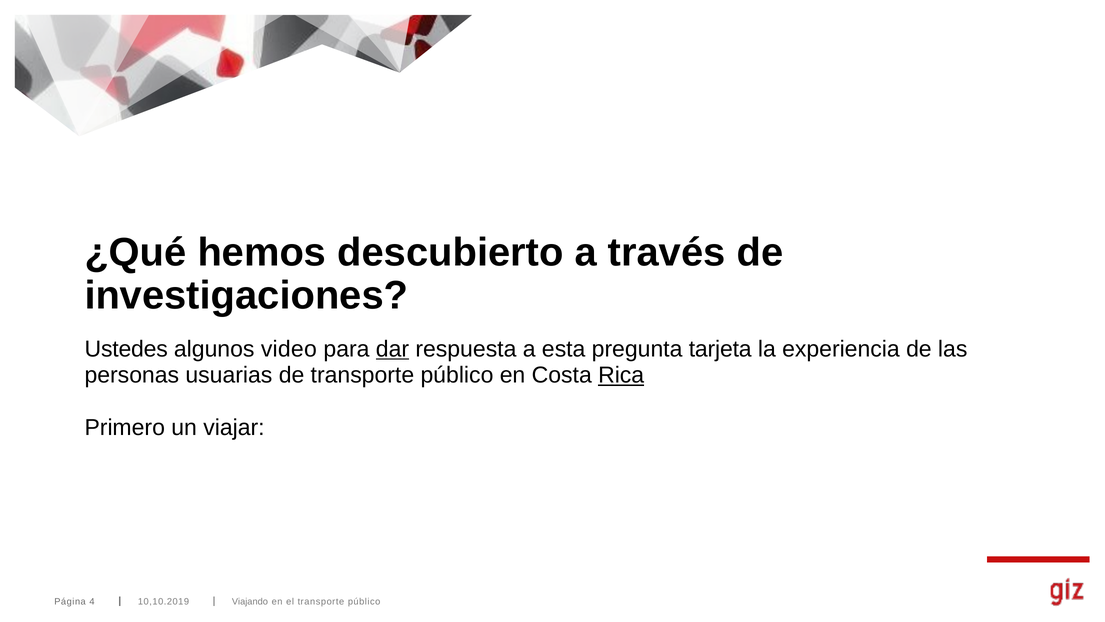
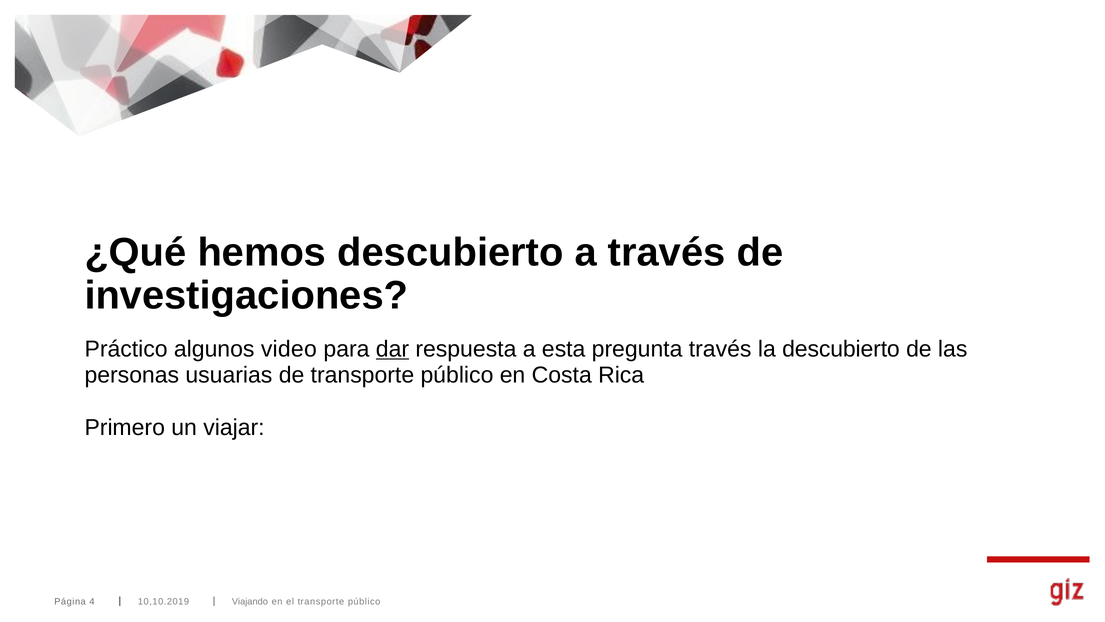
Ustedes: Ustedes -> Práctico
pregunta tarjeta: tarjeta -> través
la experiencia: experiencia -> descubierto
Rica underline: present -> none
